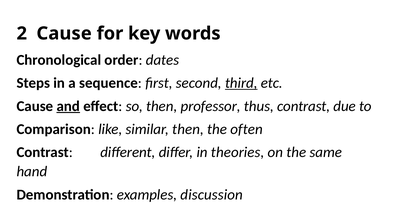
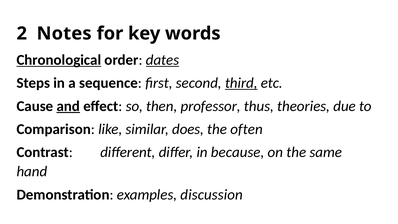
2 Cause: Cause -> Notes
Chronological underline: none -> present
dates underline: none -> present
thus contrast: contrast -> theories
similar then: then -> does
theories: theories -> because
